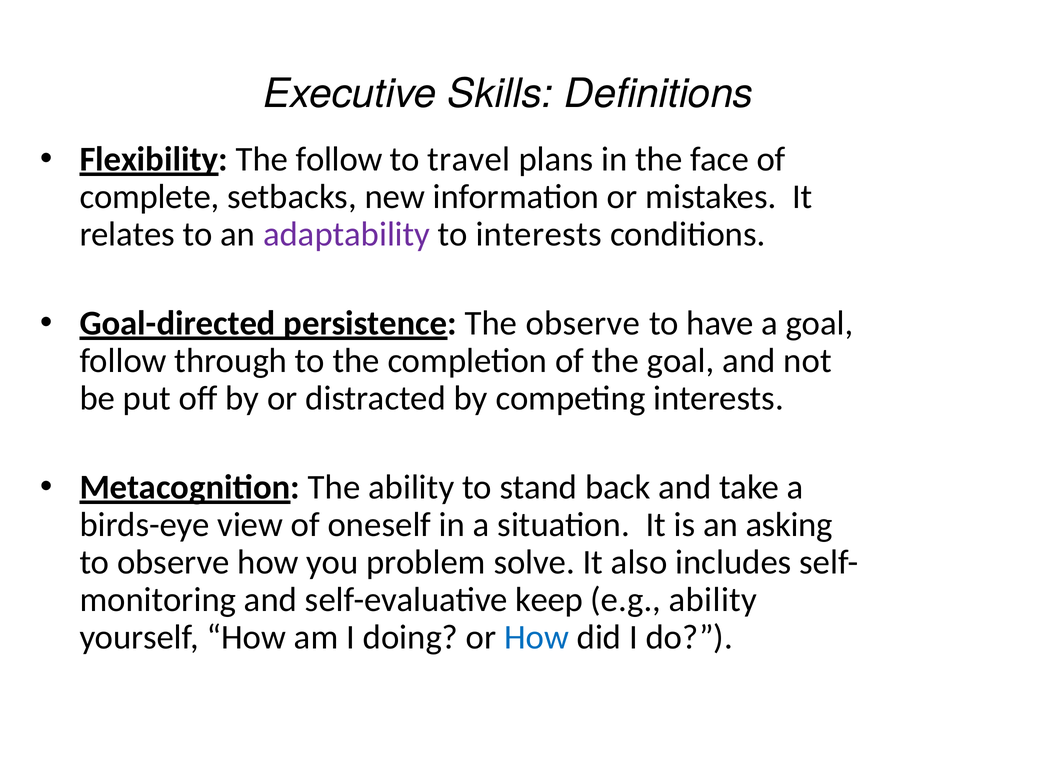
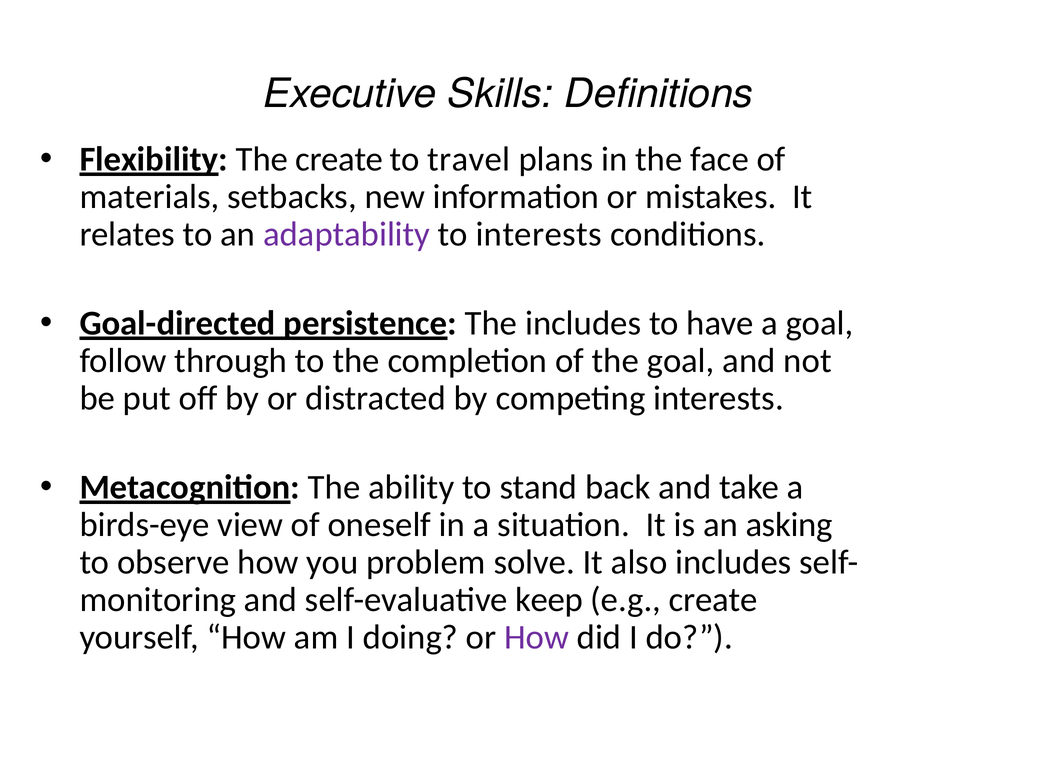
The follow: follow -> create
complete: complete -> materials
The observe: observe -> includes
e.g ability: ability -> create
How at (537, 638) colour: blue -> purple
